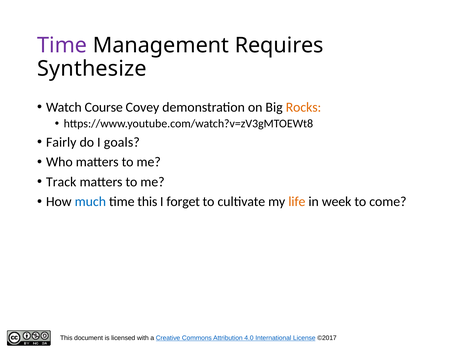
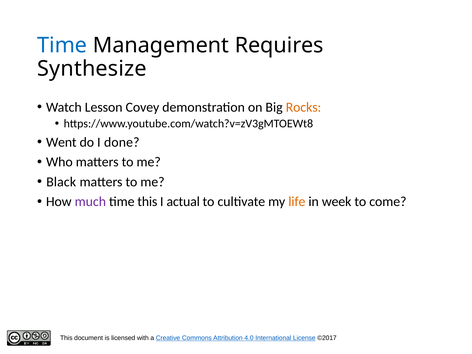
Time at (62, 45) colour: purple -> blue
Course: Course -> Lesson
Fairly: Fairly -> Went
goals: goals -> done
Track: Track -> Black
much colour: blue -> purple
forget: forget -> actual
